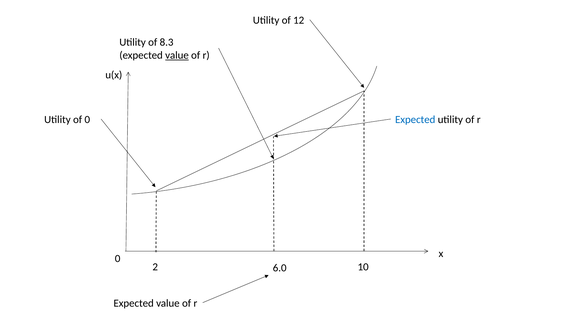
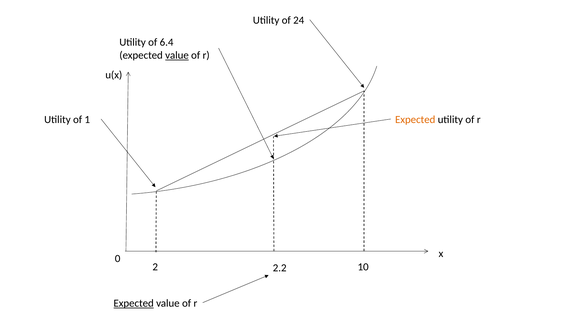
12: 12 -> 24
8.3: 8.3 -> 6.4
of 0: 0 -> 1
Expected at (415, 120) colour: blue -> orange
6.0: 6.0 -> 2.2
Expected at (134, 304) underline: none -> present
